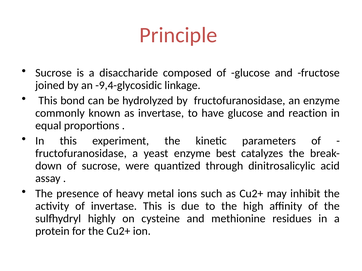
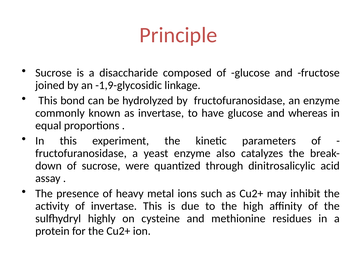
-9,4-glycosidic: -9,4-glycosidic -> -1,9-glycosidic
reaction: reaction -> whereas
best: best -> also
